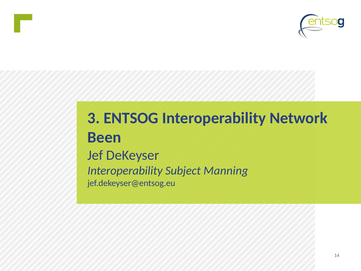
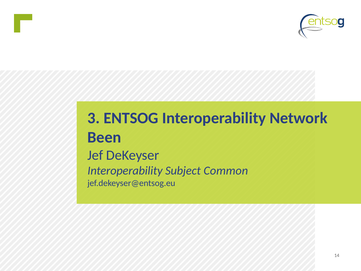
Manning: Manning -> Common
